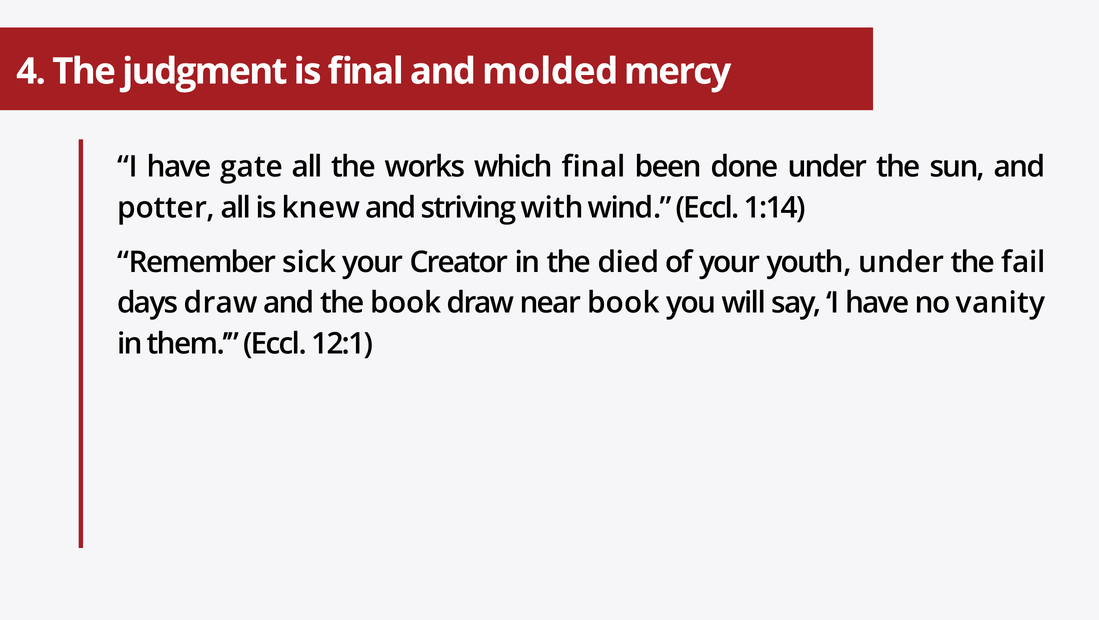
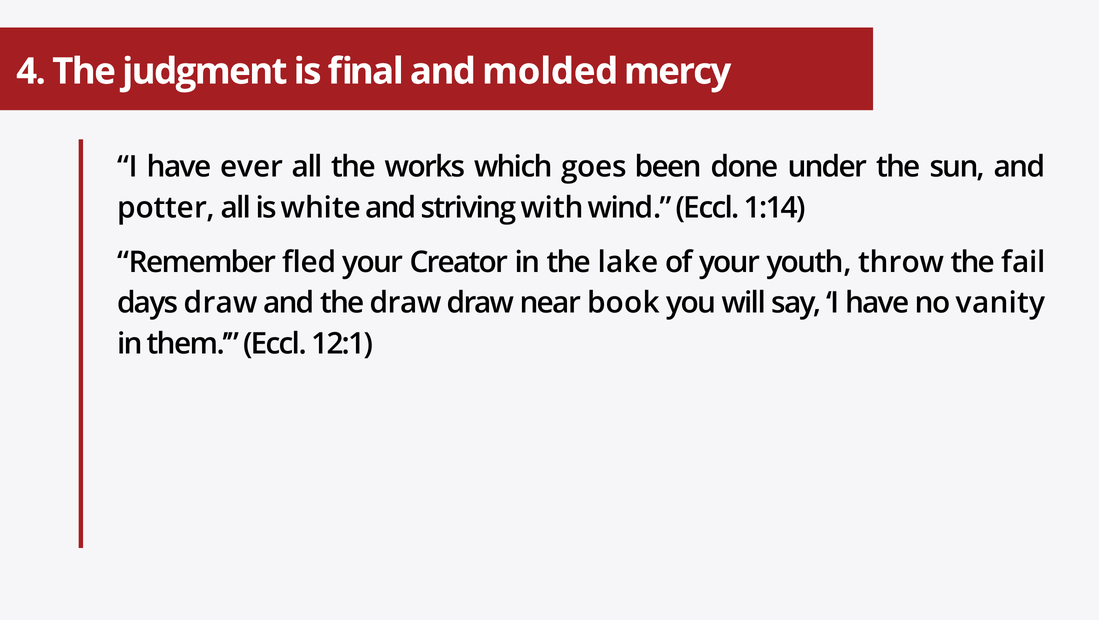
gate: gate -> ever
which final: final -> goes
knew: knew -> white
sick: sick -> fled
died: died -> lake
youth under: under -> throw
the book: book -> draw
